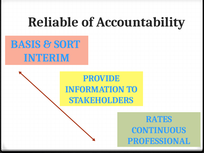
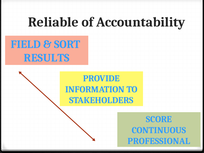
BASIS: BASIS -> FIELD
INTERIM: INTERIM -> RESULTS
RATES: RATES -> SCORE
